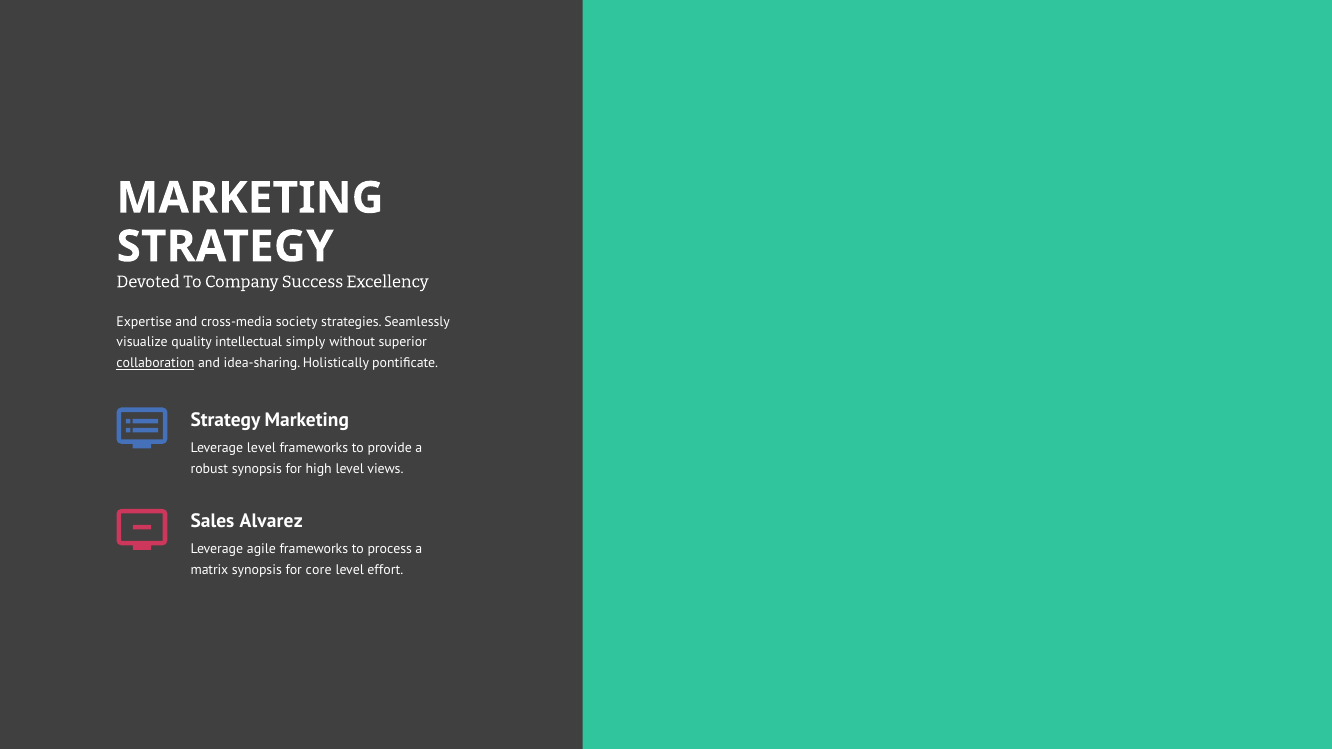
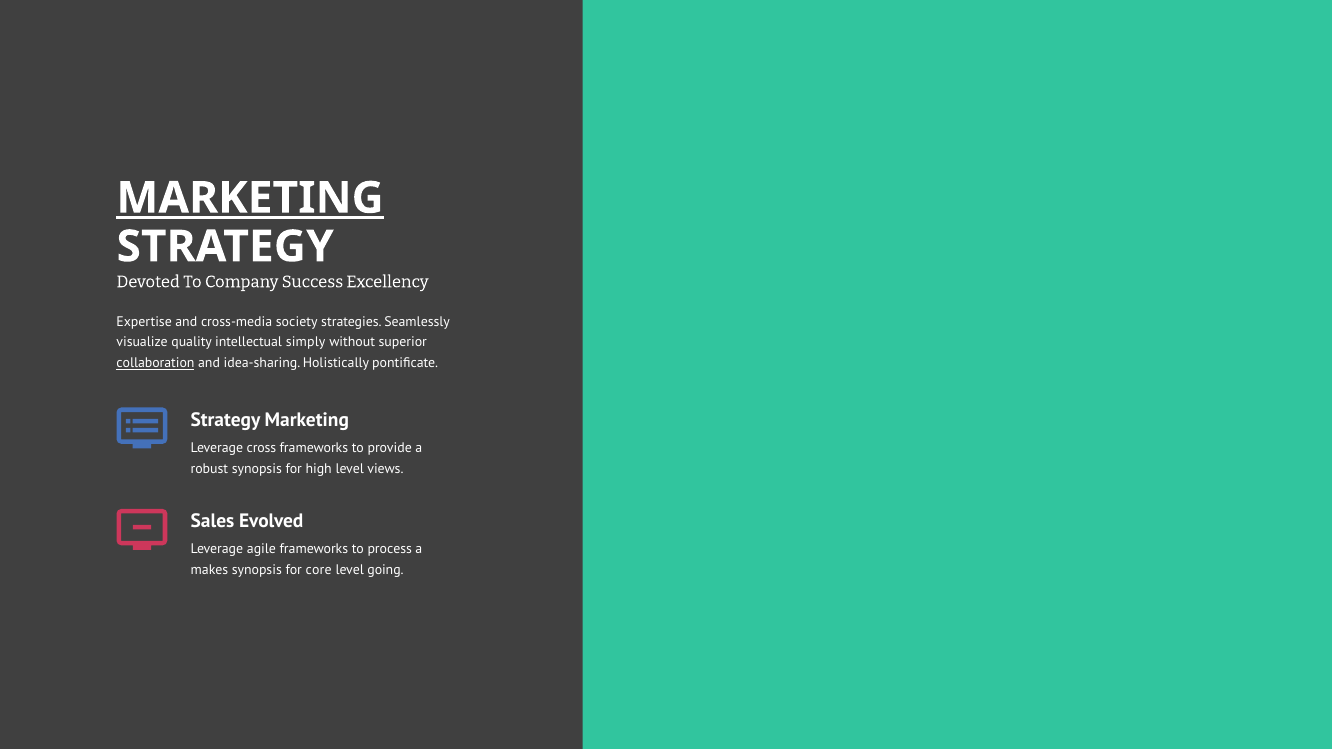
MARKETING at (250, 198) underline: none -> present
Leverage level: level -> cross
Alvarez: Alvarez -> Evolved
matrix: matrix -> makes
effort: effort -> going
